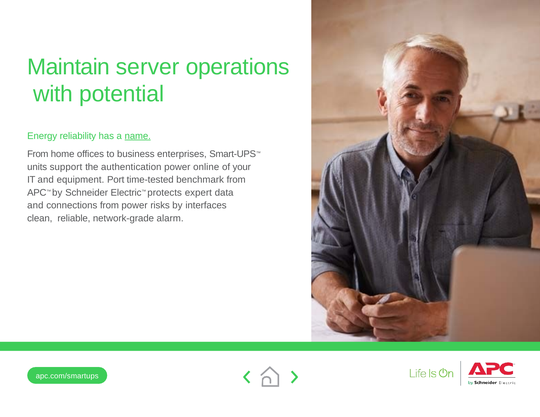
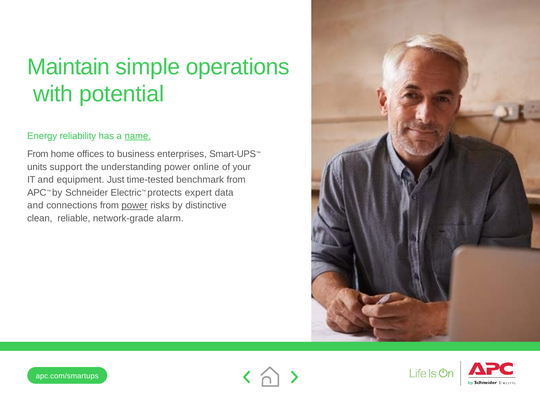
server: server -> simple
authentication: authentication -> understanding
Port: Port -> Just
power at (135, 206) underline: none -> present
interfaces: interfaces -> distinctive
